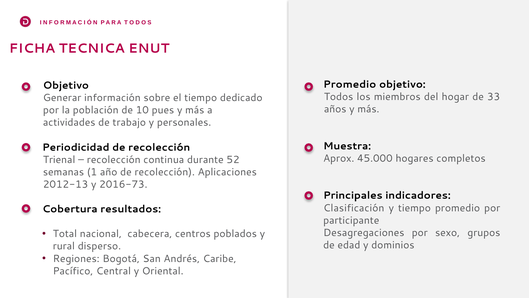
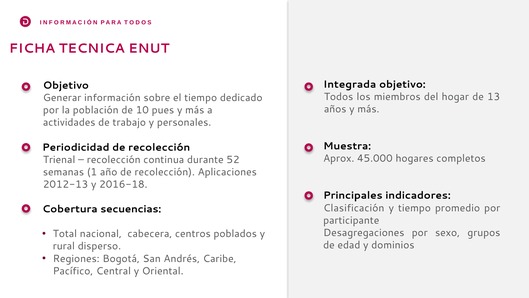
Promedio at (350, 84): Promedio -> Integrada
33: 33 -> 13
2016-73: 2016-73 -> 2016-18
resultados: resultados -> secuencias
